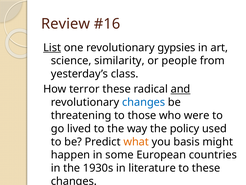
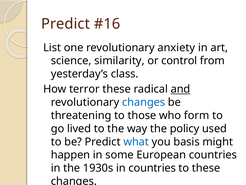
Review at (66, 24): Review -> Predict
List underline: present -> none
gypsies: gypsies -> anxiety
people: people -> control
were: were -> form
what colour: orange -> blue
in literature: literature -> countries
